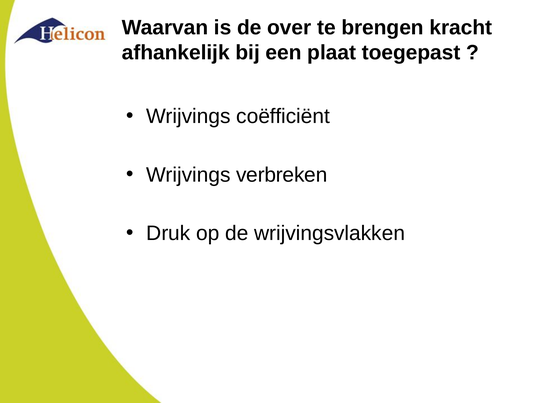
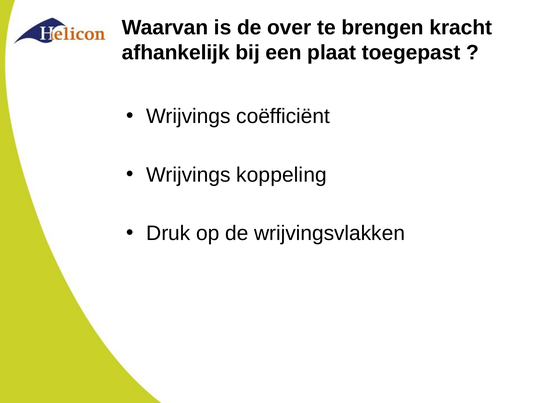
verbreken: verbreken -> koppeling
